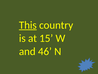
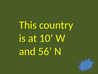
This underline: present -> none
15: 15 -> 10
46: 46 -> 56
